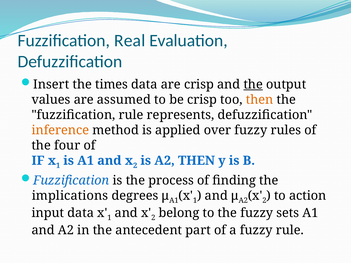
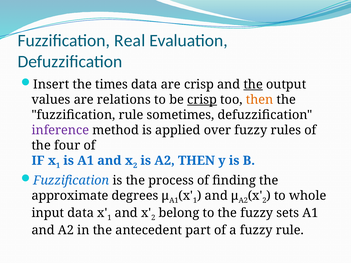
assumed: assumed -> relations
crisp at (202, 100) underline: none -> present
represents: represents -> sometimes
inference colour: orange -> purple
implications: implications -> approximate
action: action -> whole
